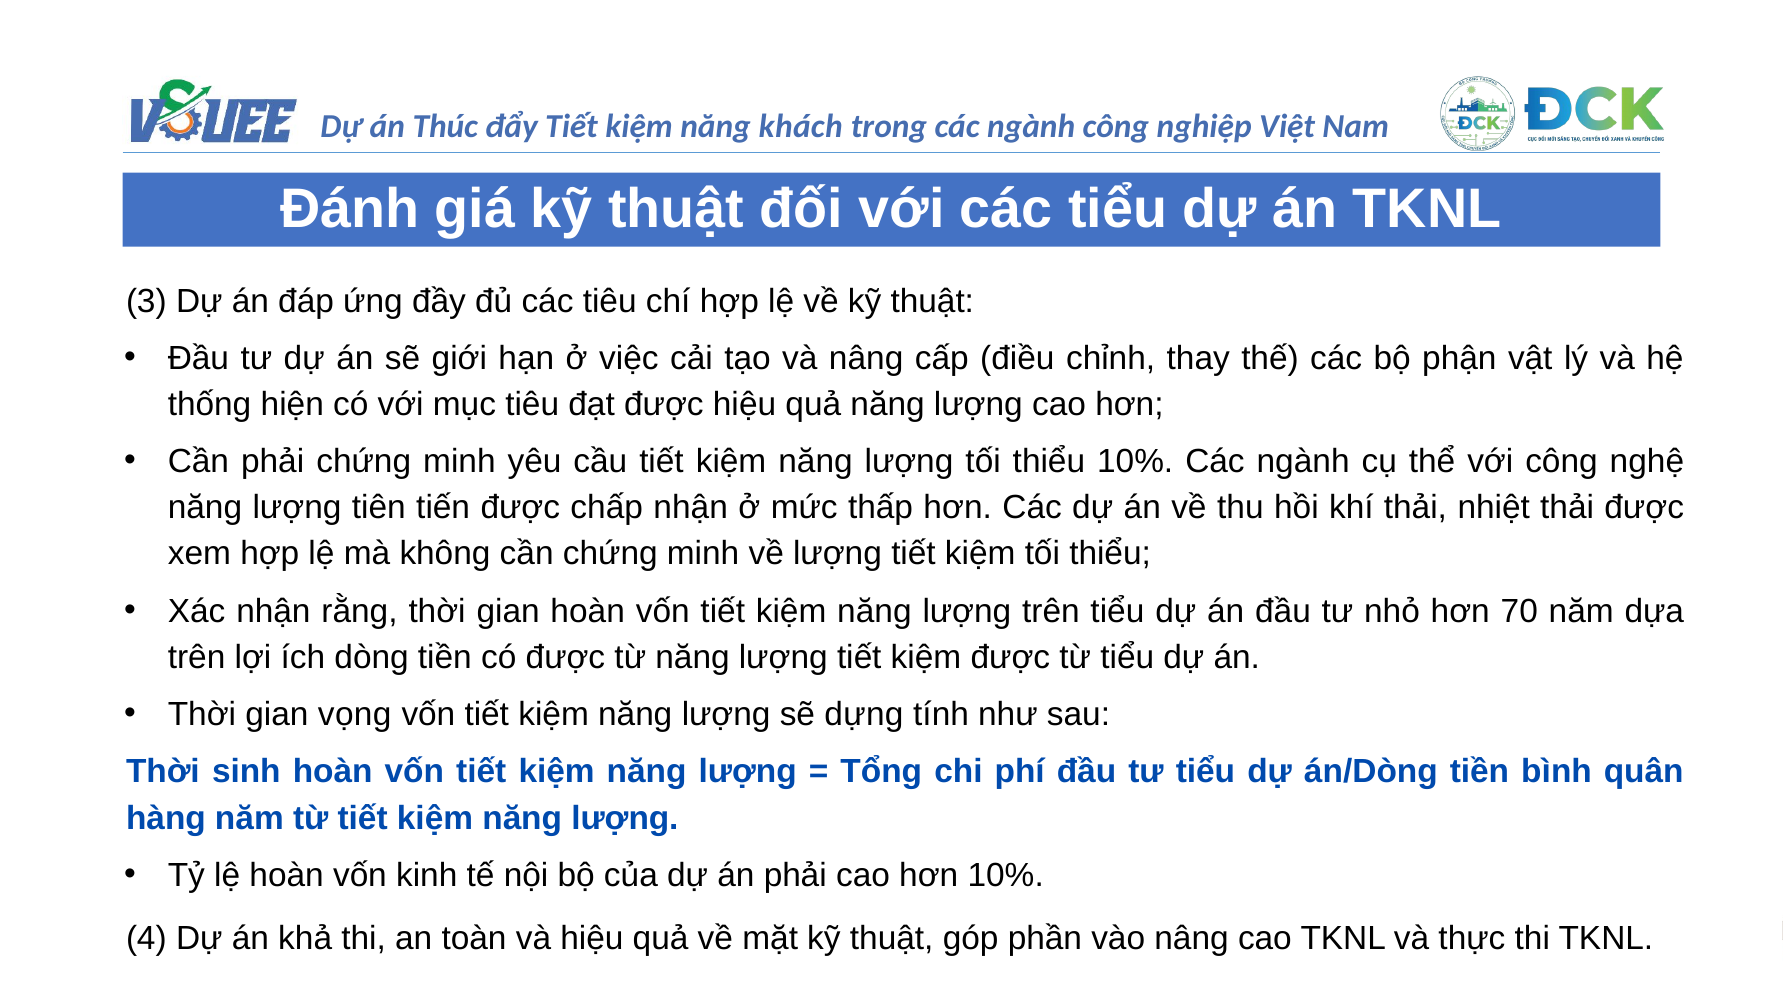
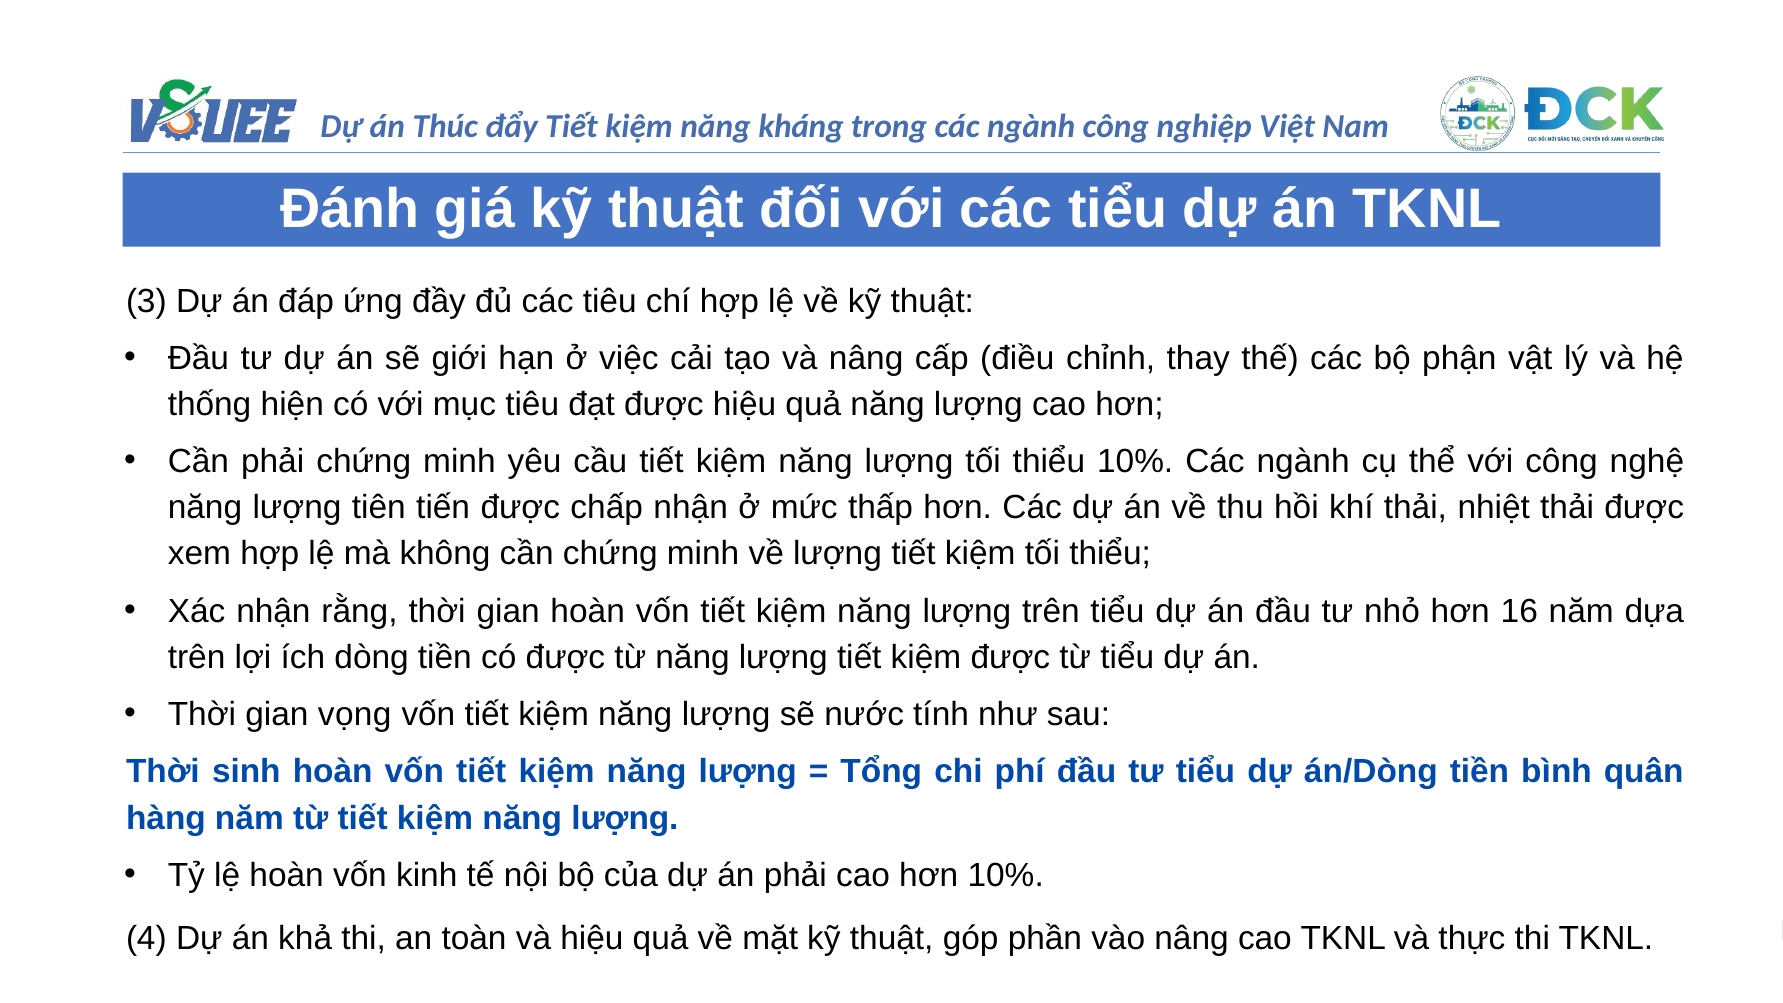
khách: khách -> kháng
70: 70 -> 16
dựng: dựng -> nước
